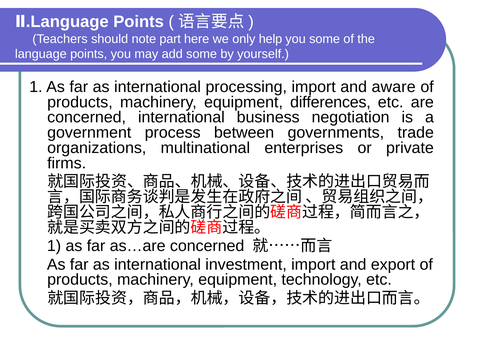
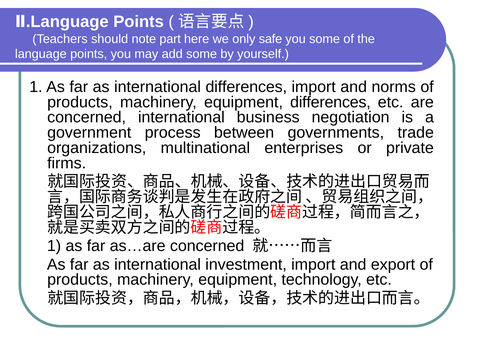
help: help -> safe
international processing: processing -> differences
aware: aware -> norms
